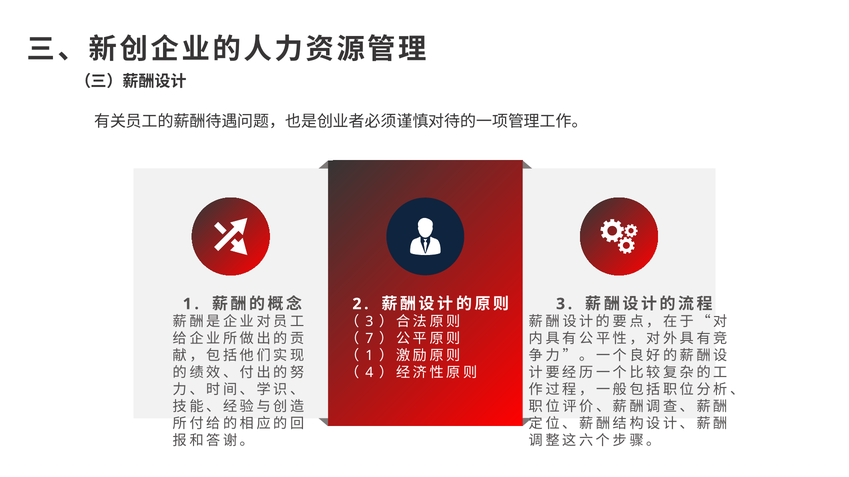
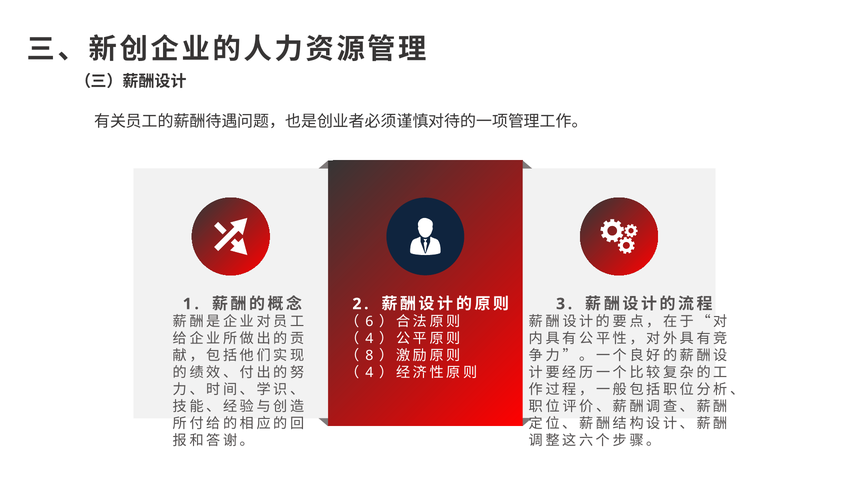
3 at (369, 322): 3 -> 6
7 at (369, 339): 7 -> 4
1 at (369, 356): 1 -> 8
